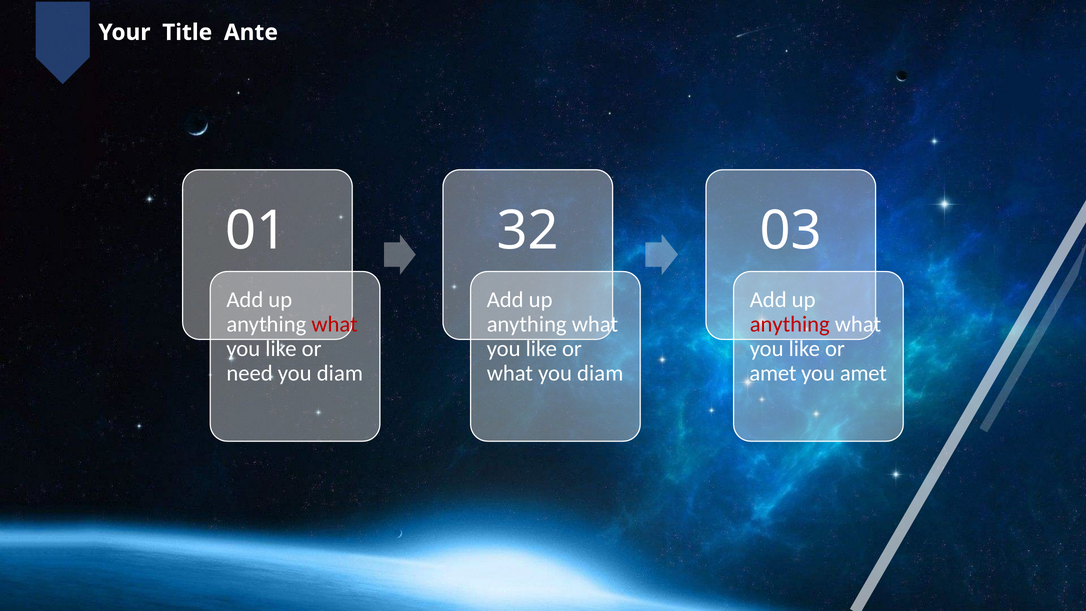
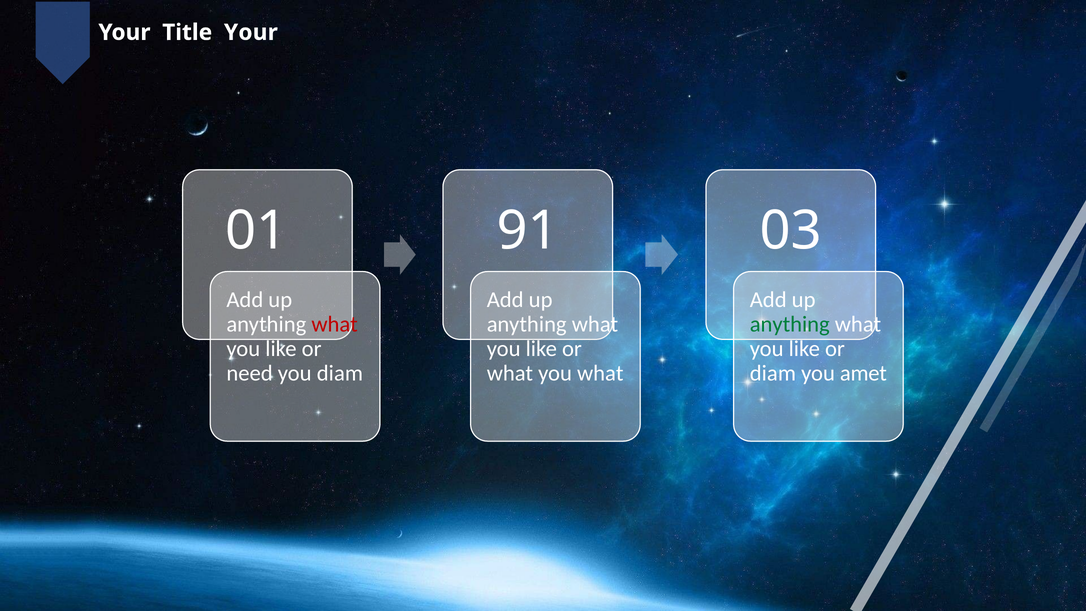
Title Ante: Ante -> Your
32: 32 -> 91
anything at (790, 324) colour: red -> green
what you diam: diam -> what
amet at (773, 373): amet -> diam
